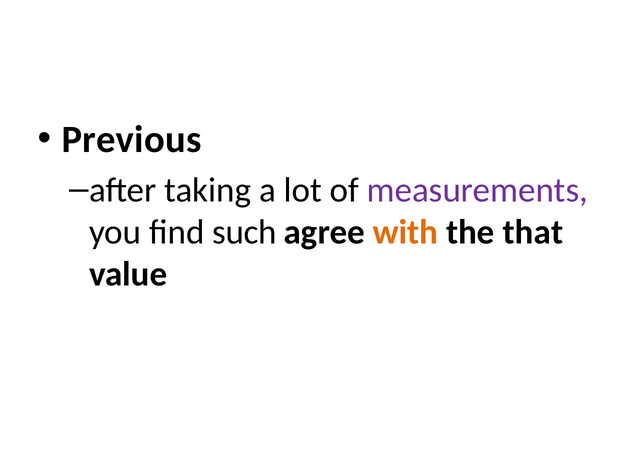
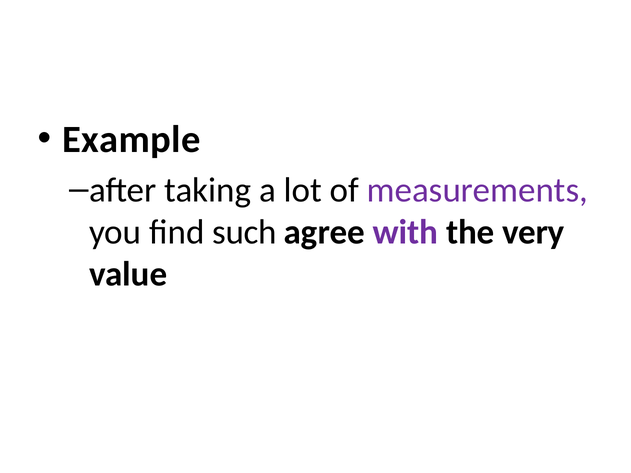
Previous: Previous -> Example
with colour: orange -> purple
that: that -> very
